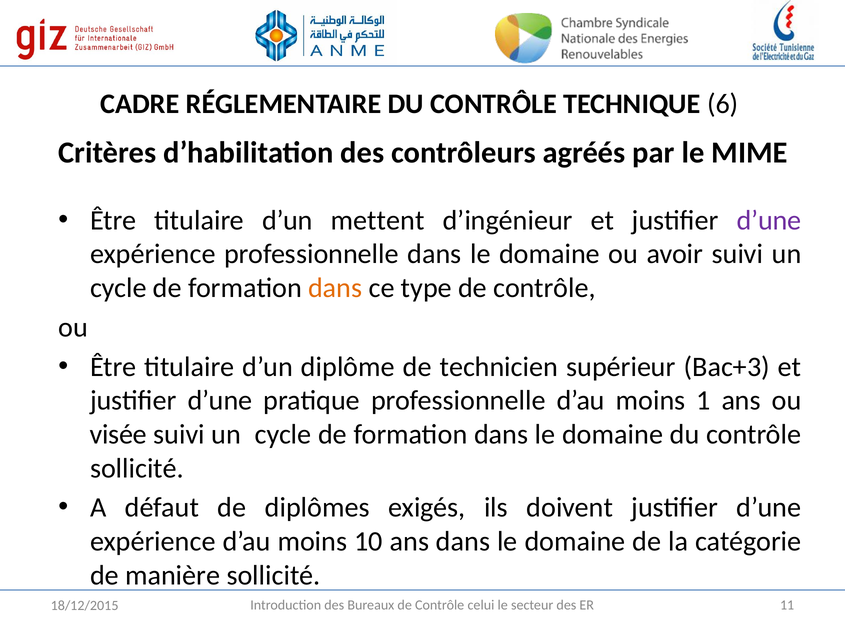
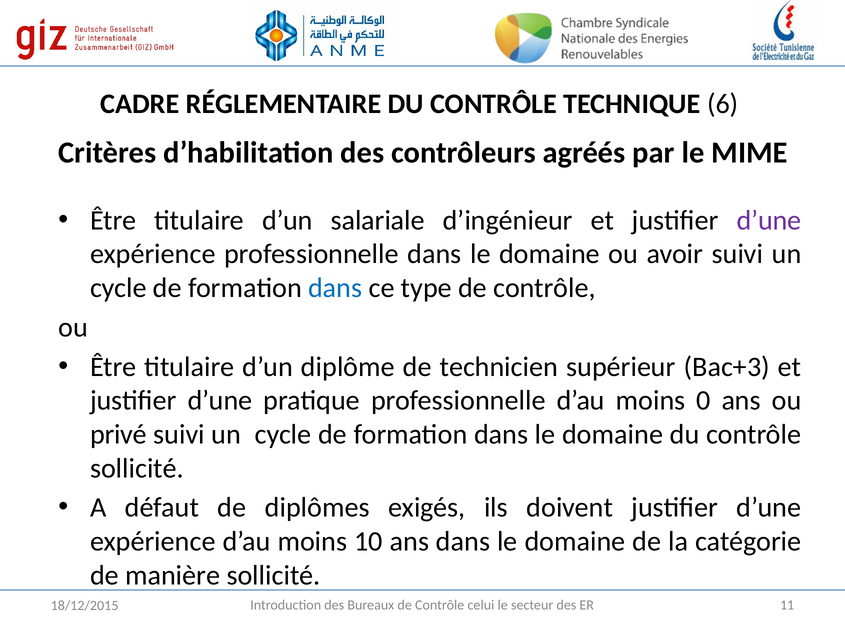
mettent: mettent -> salariale
dans at (335, 288) colour: orange -> blue
1: 1 -> 0
visée: visée -> privé
